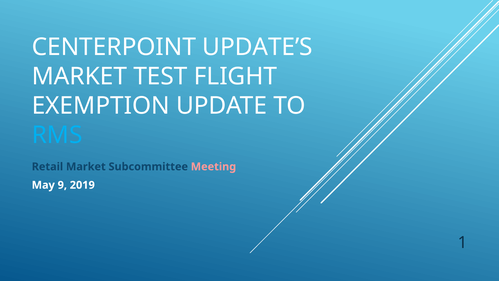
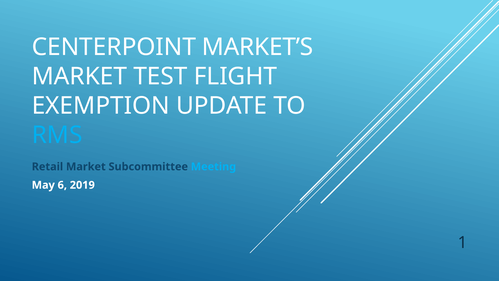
UPDATE’S: UPDATE’S -> MARKET’S
Meeting colour: pink -> light blue
9: 9 -> 6
